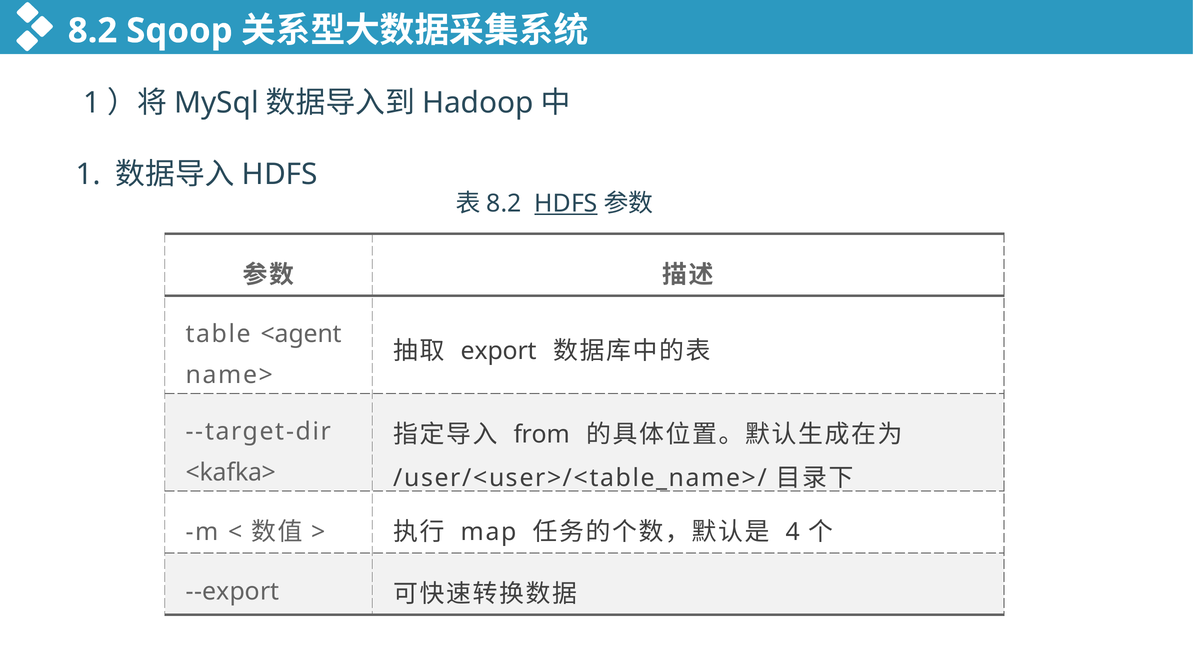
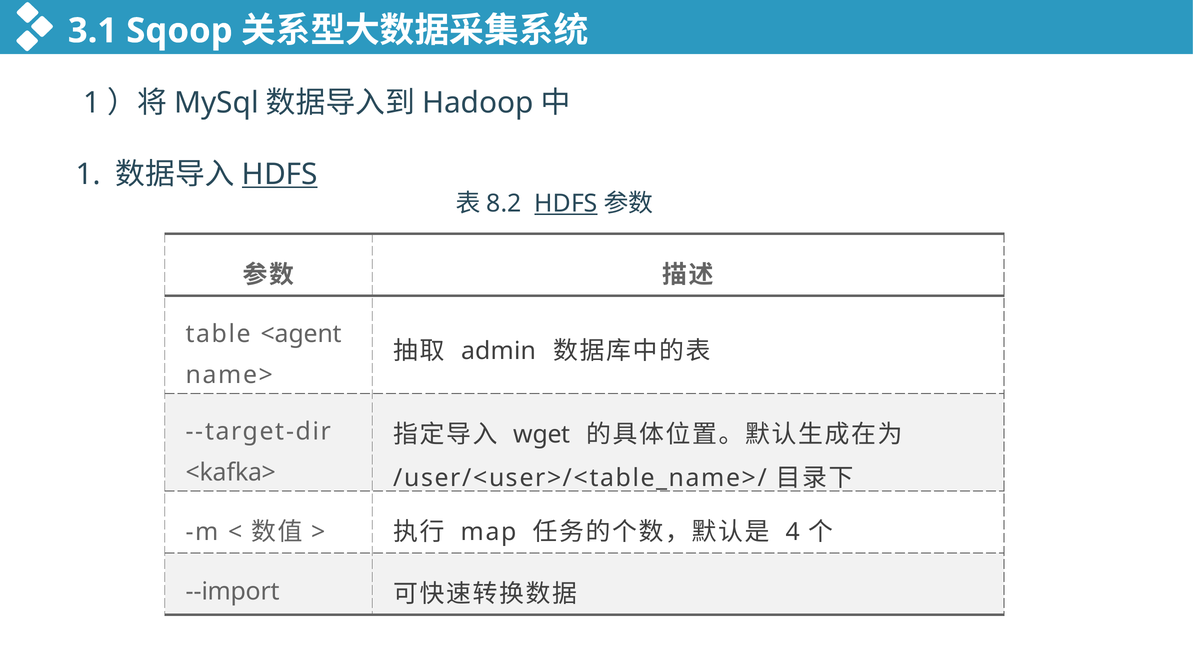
8.2 at (93, 31): 8.2 -> 3.1
HDFS at (280, 174) underline: none -> present
export: export -> admin
from: from -> wget
--export: --export -> --import
